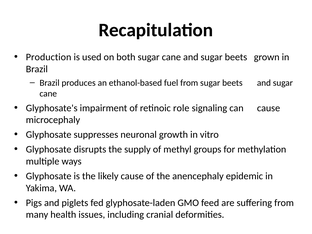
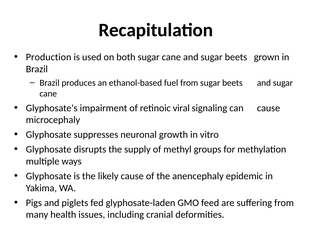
role: role -> viral
